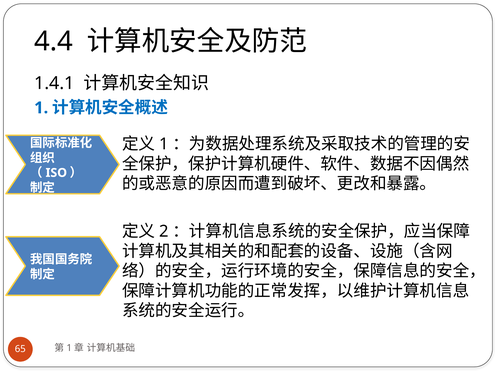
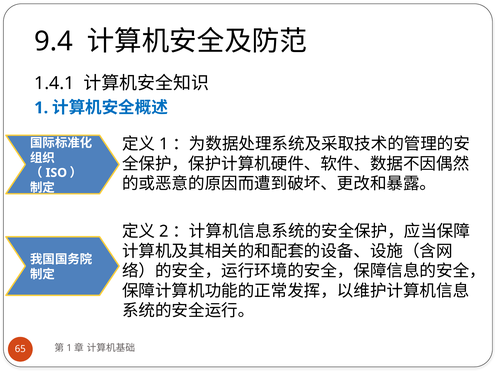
4.4: 4.4 -> 9.4
